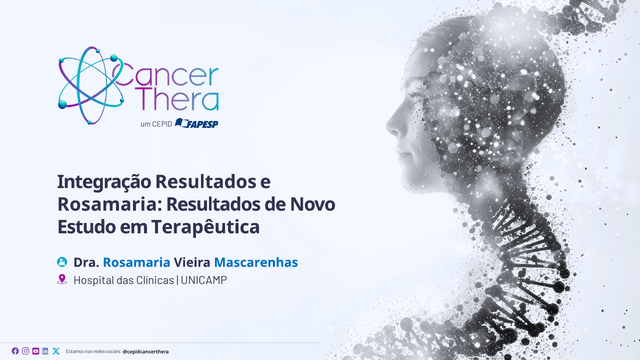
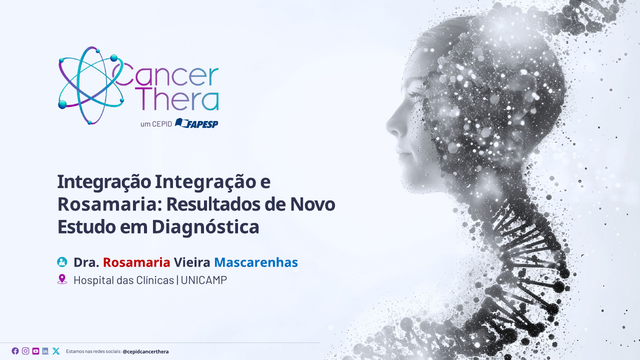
Integração Resultados: Resultados -> Integração
Terapêutica: Terapêutica -> Diagnóstica
Rosamaria at (137, 263) colour: blue -> red
